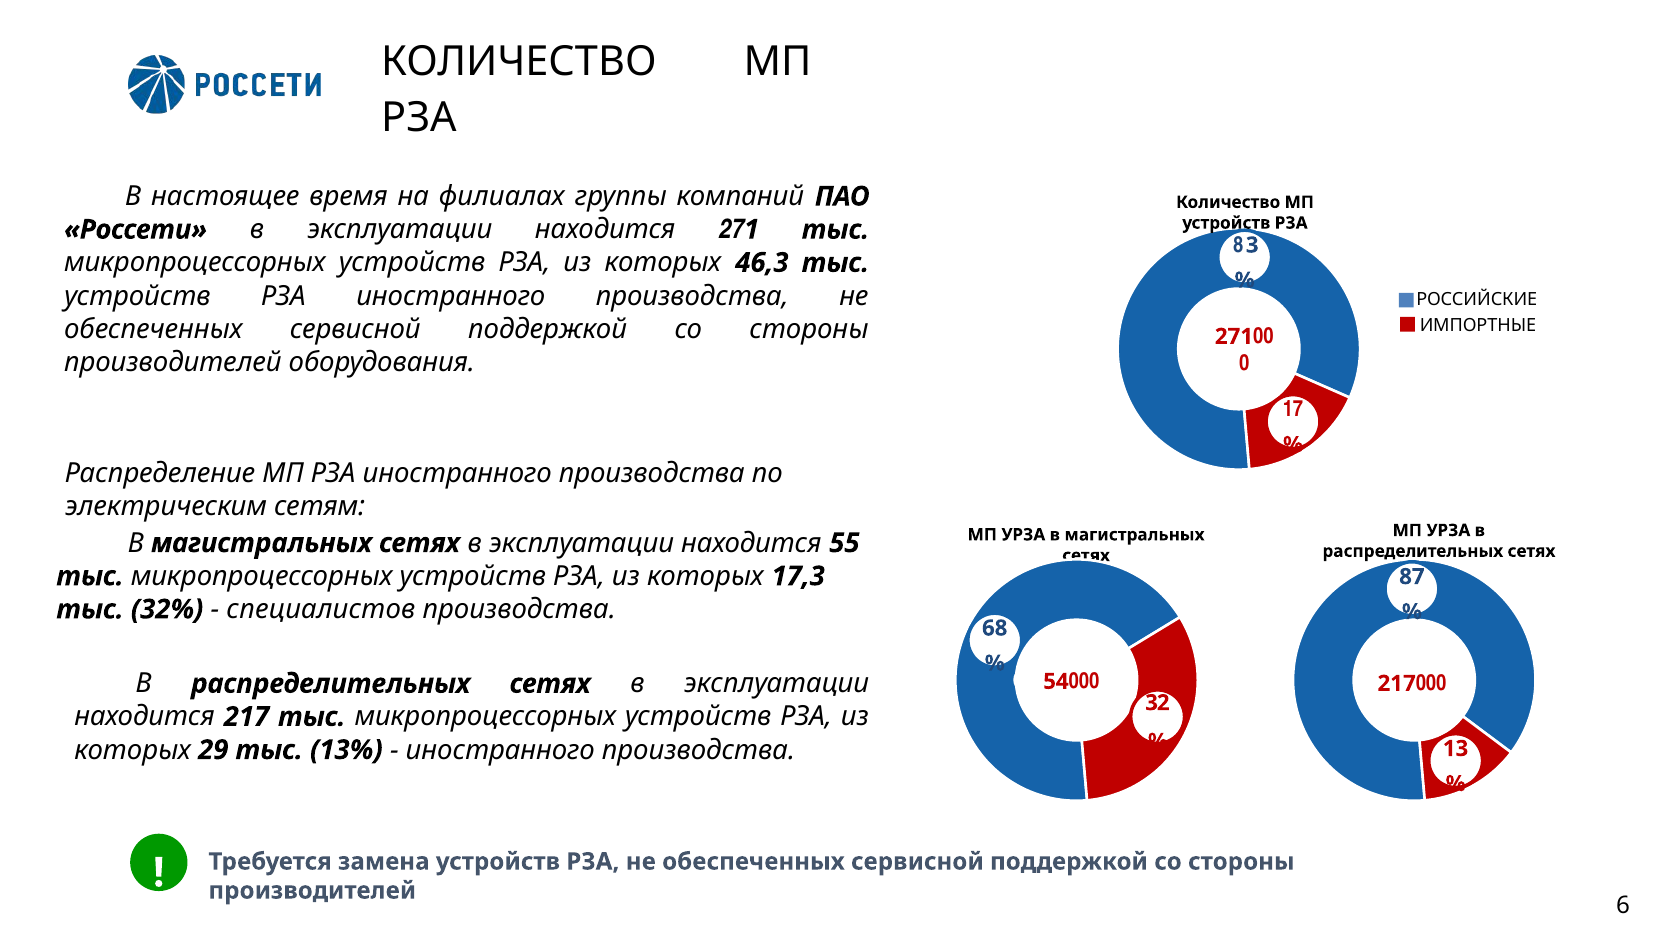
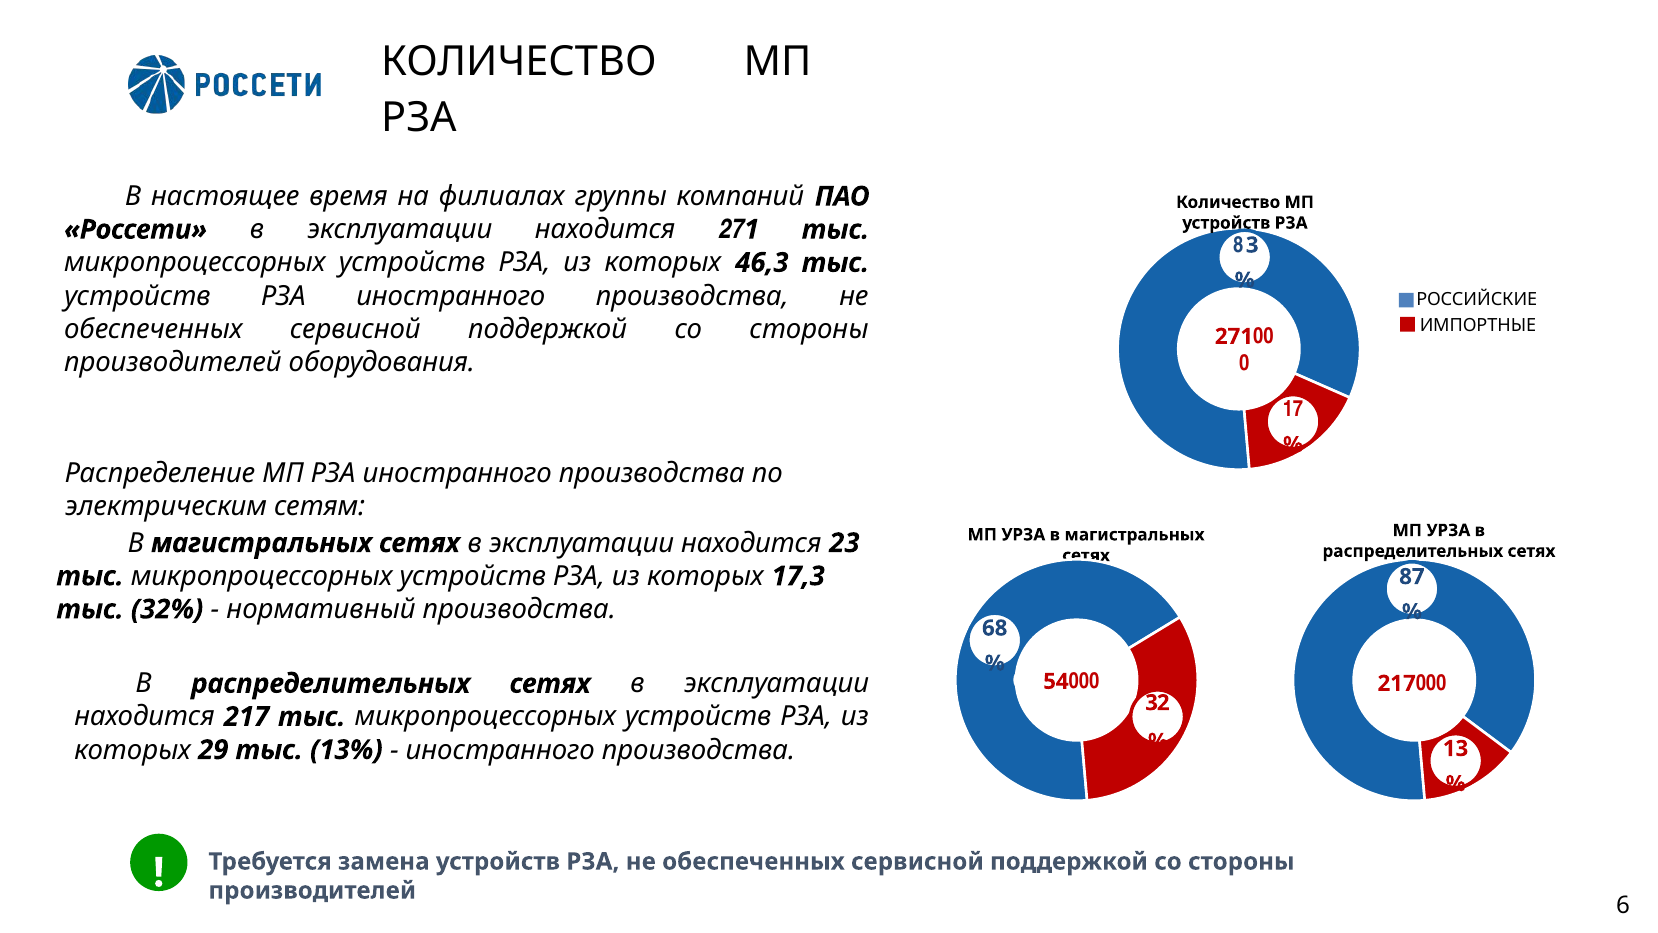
55: 55 -> 23
специалистов: специалистов -> нормативный
